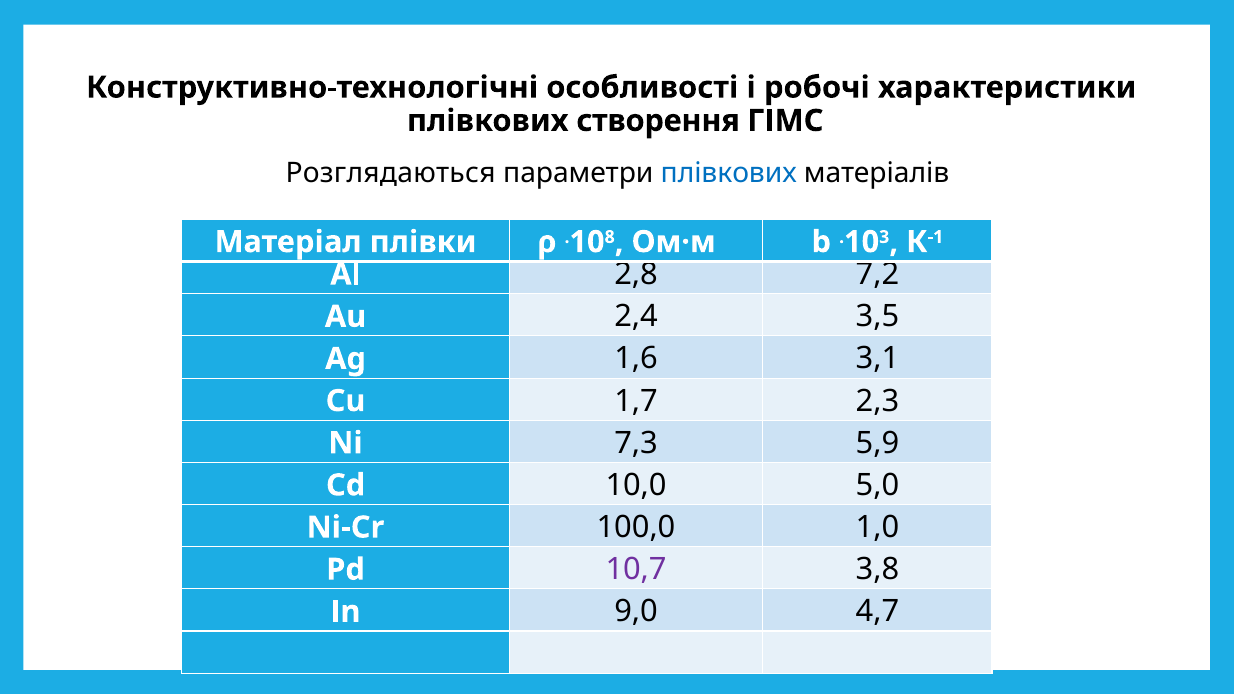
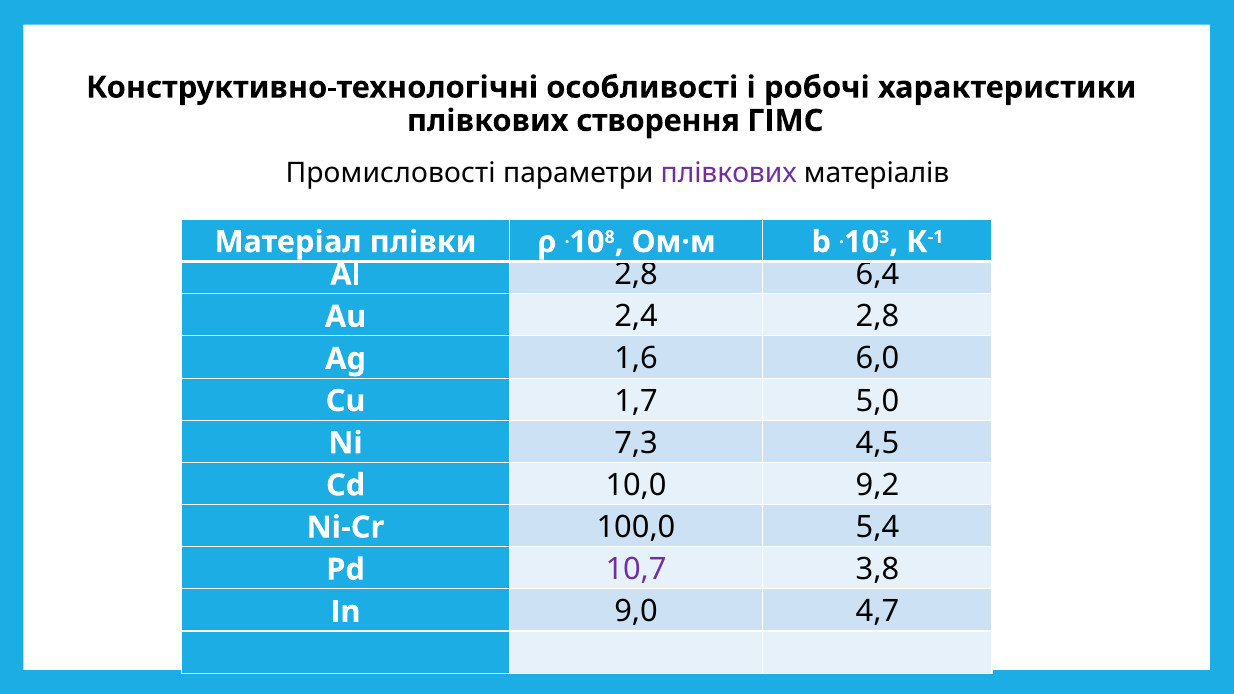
Розглядаються: Розглядаються -> Промисловості
плівкових at (729, 173) colour: blue -> purple
7,2: 7,2 -> 6,4
2,4 3,5: 3,5 -> 2,8
3,1: 3,1 -> 6,0
2,3: 2,3 -> 5,0
5,9: 5,9 -> 4,5
5,0: 5,0 -> 9,2
1,0: 1,0 -> 5,4
